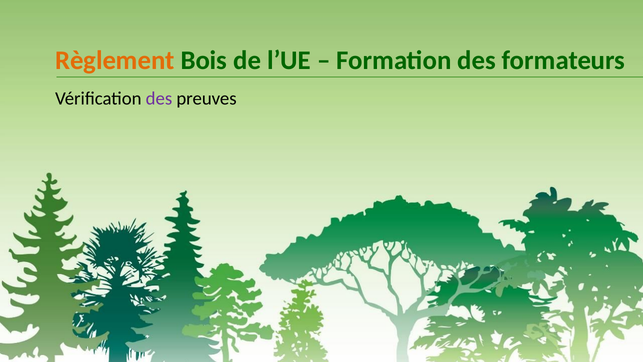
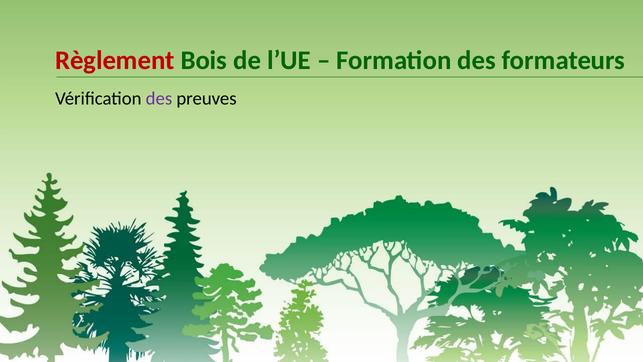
Règlement colour: orange -> red
